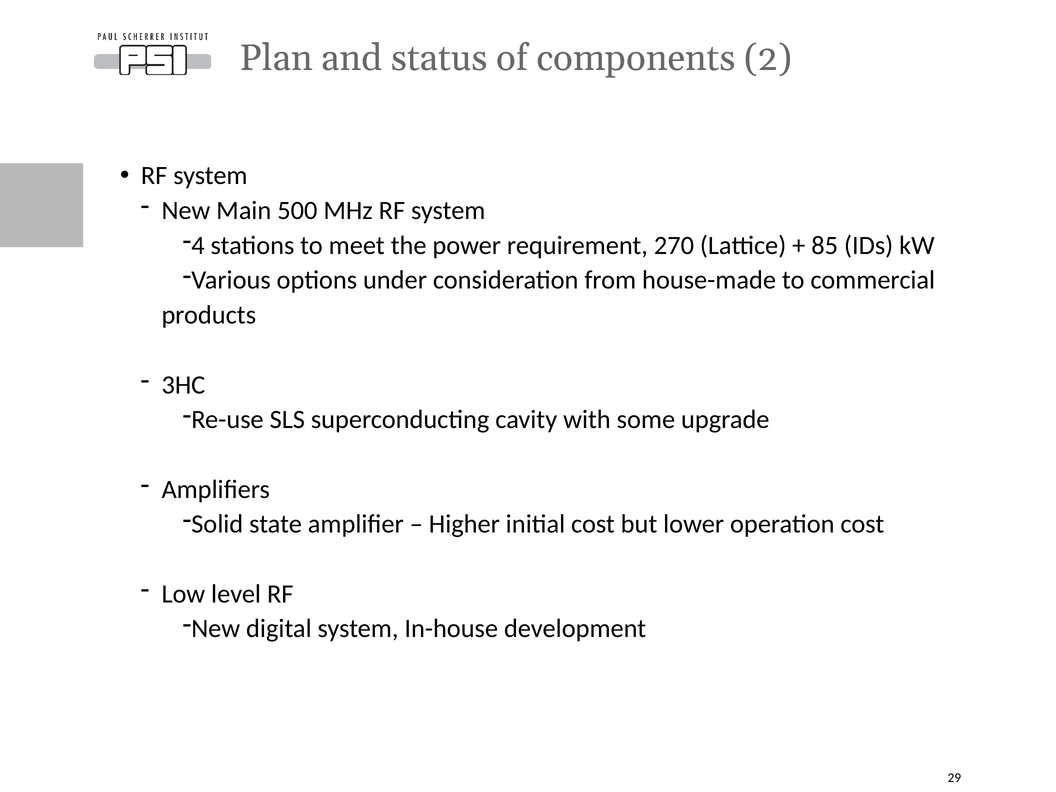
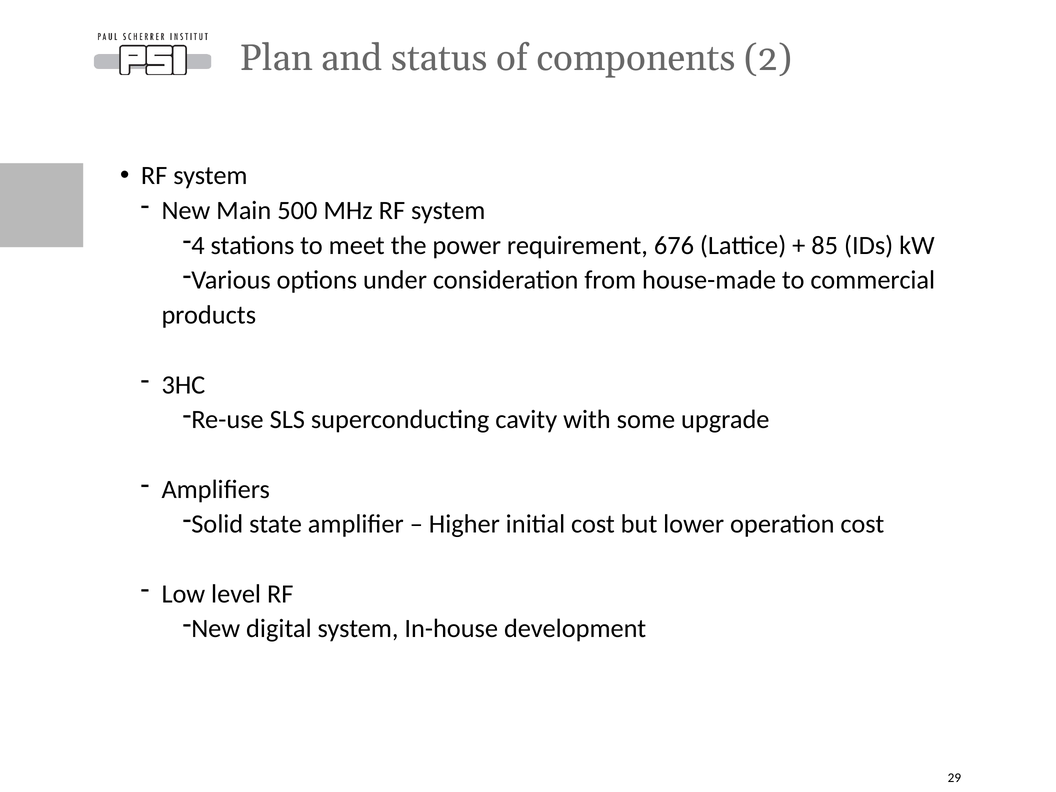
270: 270 -> 676
